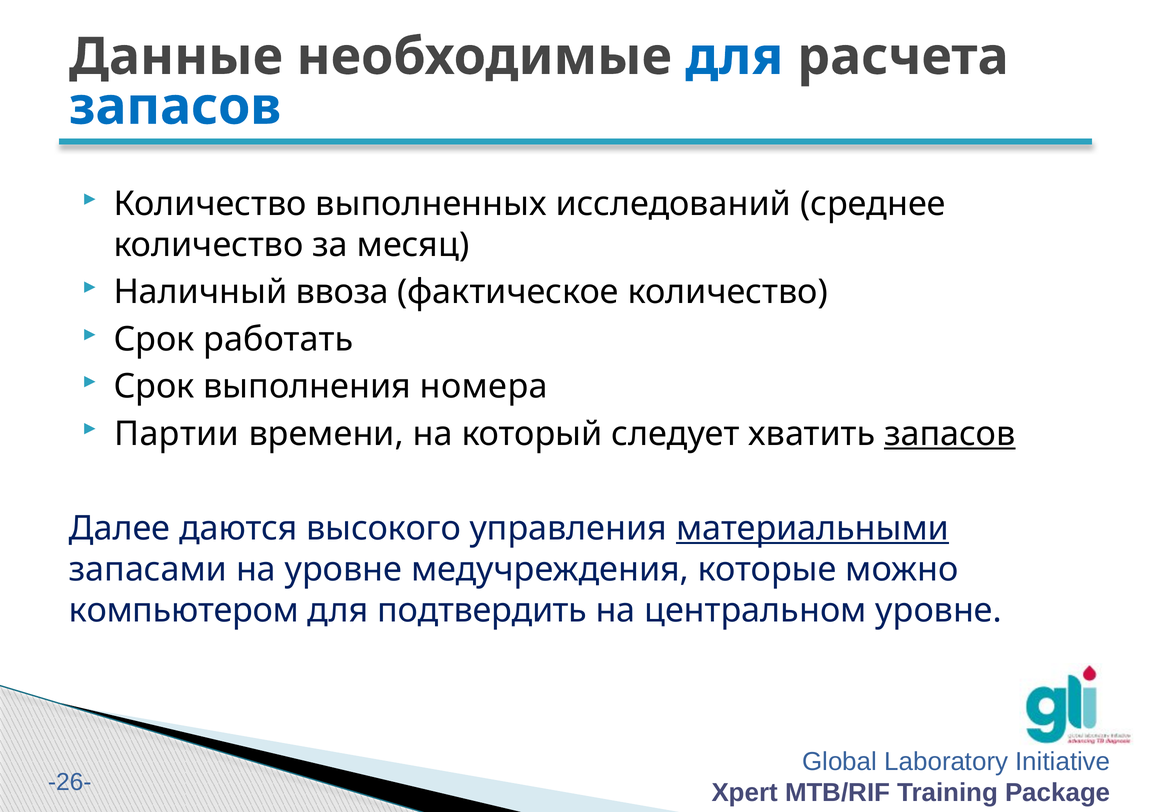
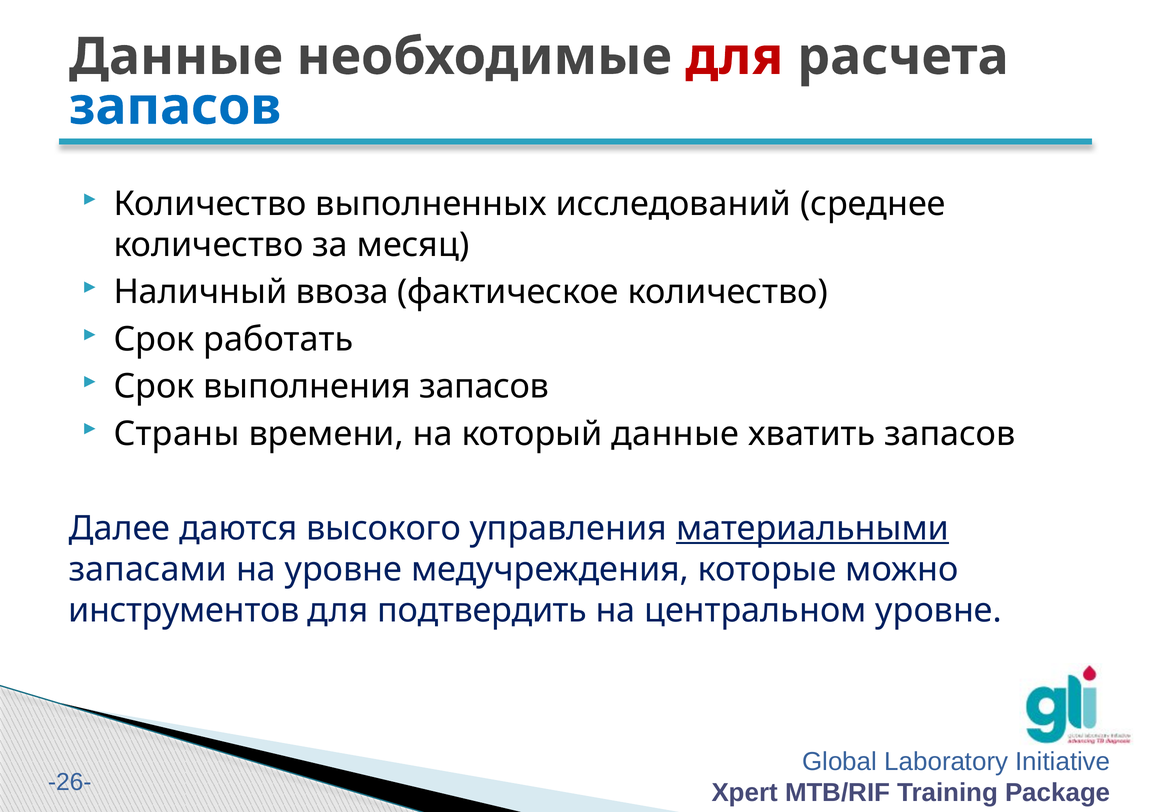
для at (734, 57) colour: blue -> red
выполнения номера: номера -> запасов
Партии: Партии -> Страны
который следует: следует -> данные
запасов at (950, 434) underline: present -> none
компьютером: компьютером -> инструментов
